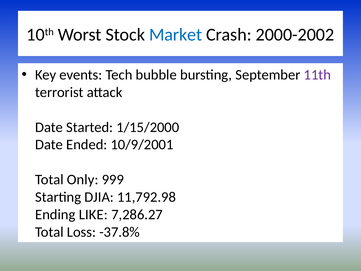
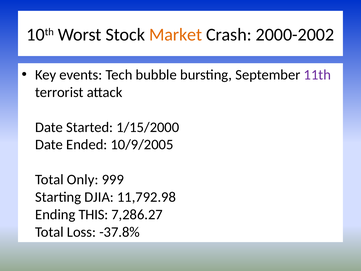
Market colour: blue -> orange
10/9/2001: 10/9/2001 -> 10/9/2005
LIKE: LIKE -> THIS
